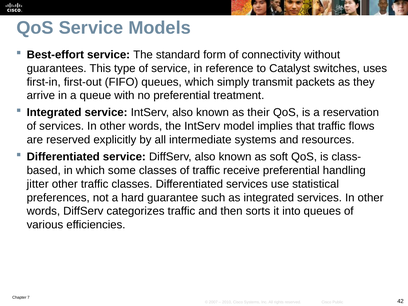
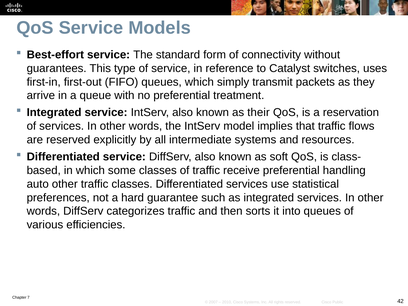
jitter: jitter -> auto
